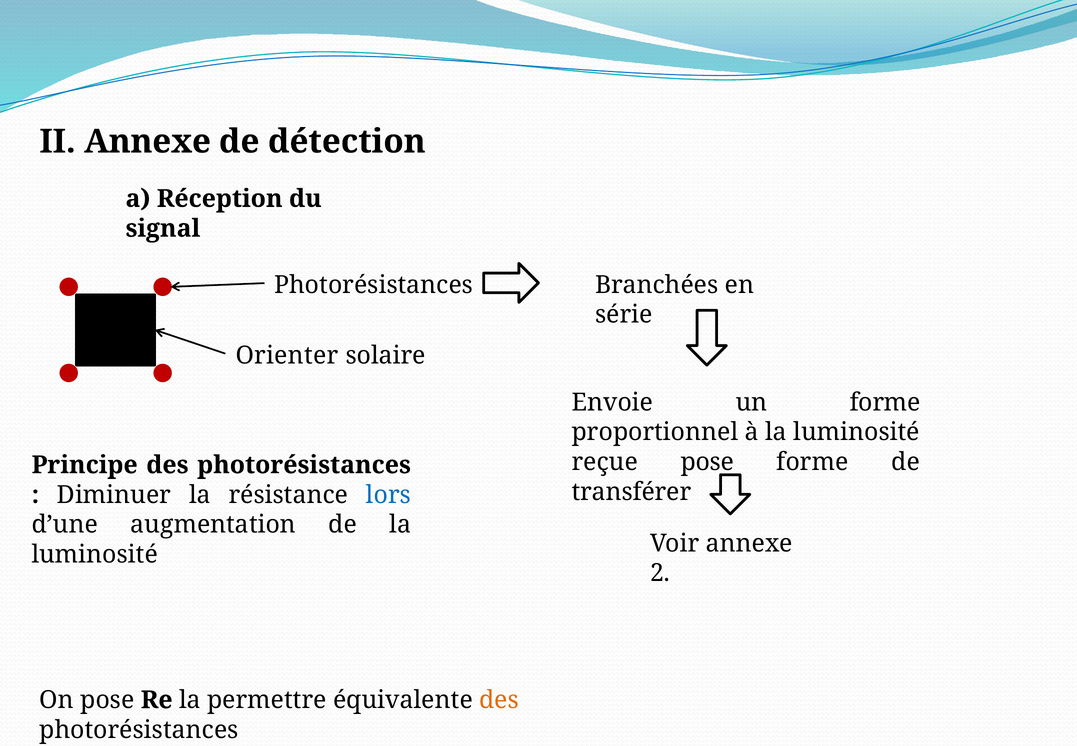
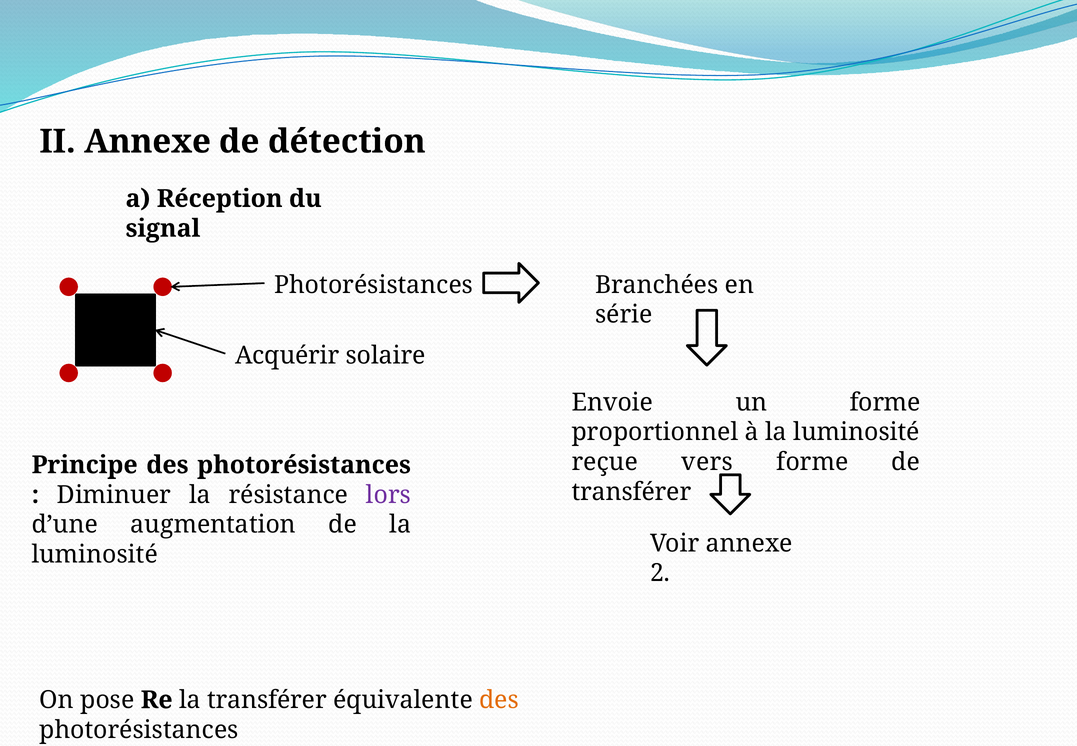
Orienter: Orienter -> Acquérir
reçue pose: pose -> vers
lors colour: blue -> purple
la permettre: permettre -> transférer
